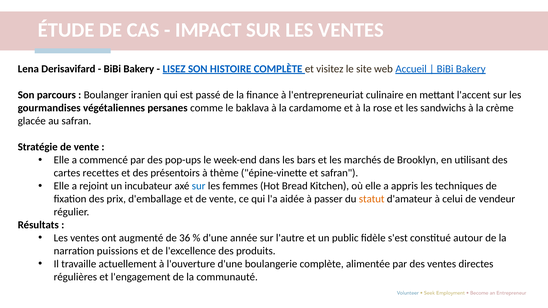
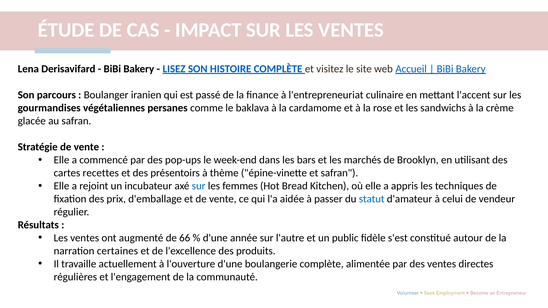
statut colour: orange -> blue
36: 36 -> 66
puissions: puissions -> certaines
